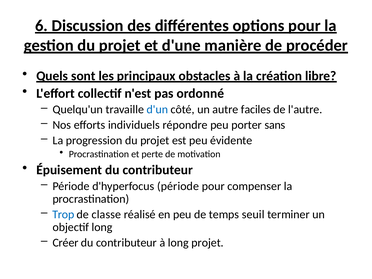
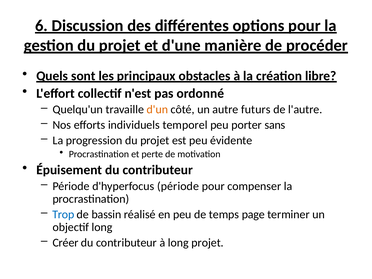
d'un colour: blue -> orange
faciles: faciles -> futurs
répondre: répondre -> temporel
classe: classe -> bassin
seuil: seuil -> page
